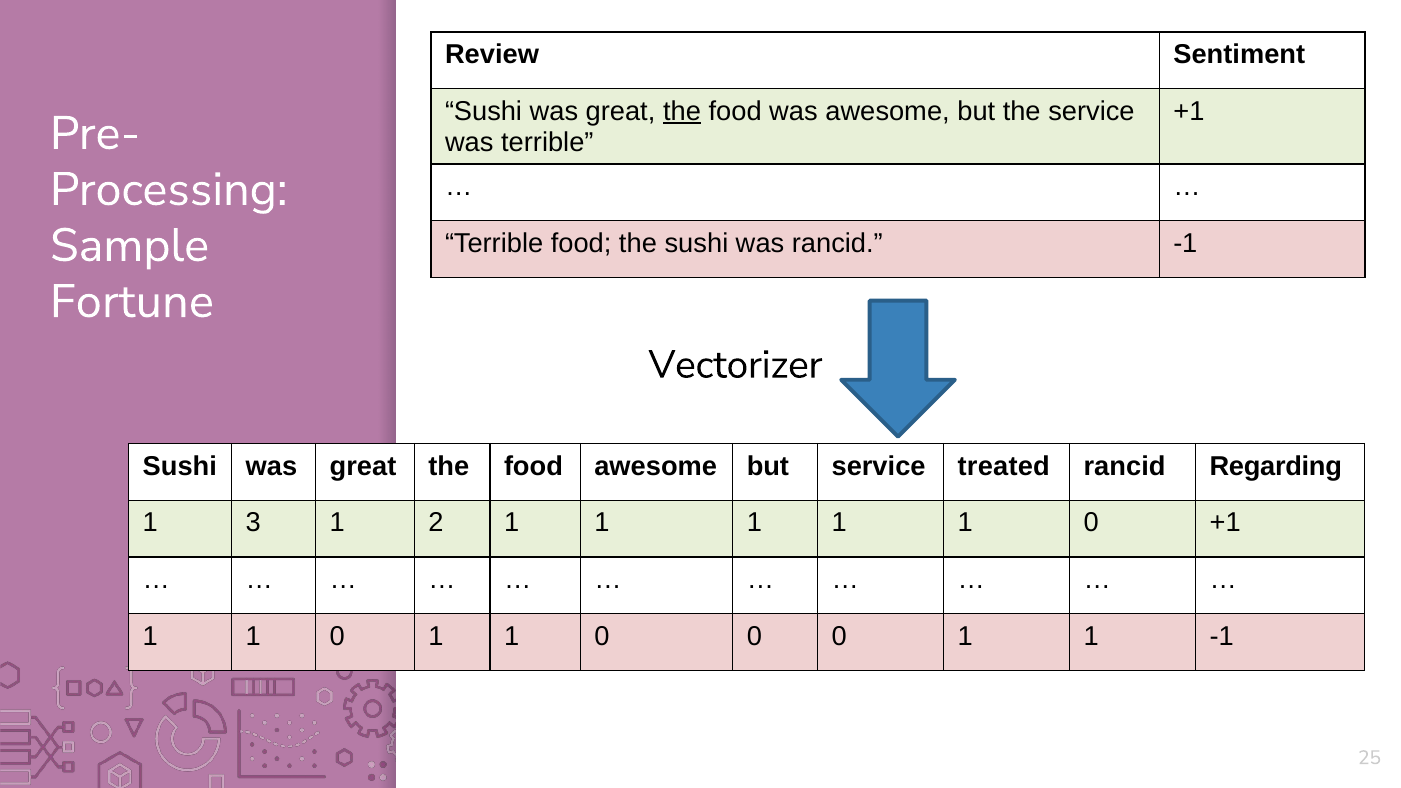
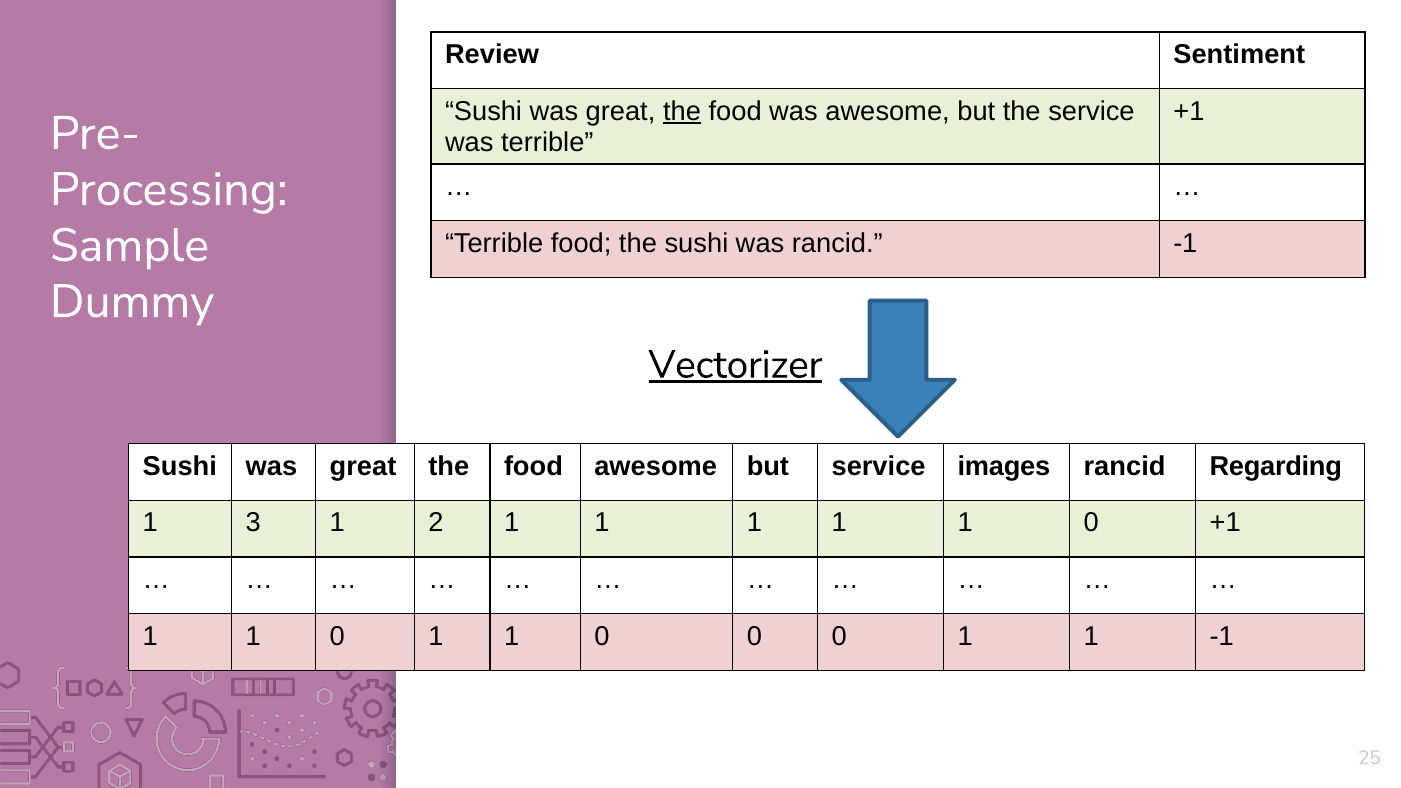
Fortune: Fortune -> Dummy
Vectorizer underline: none -> present
treated: treated -> images
